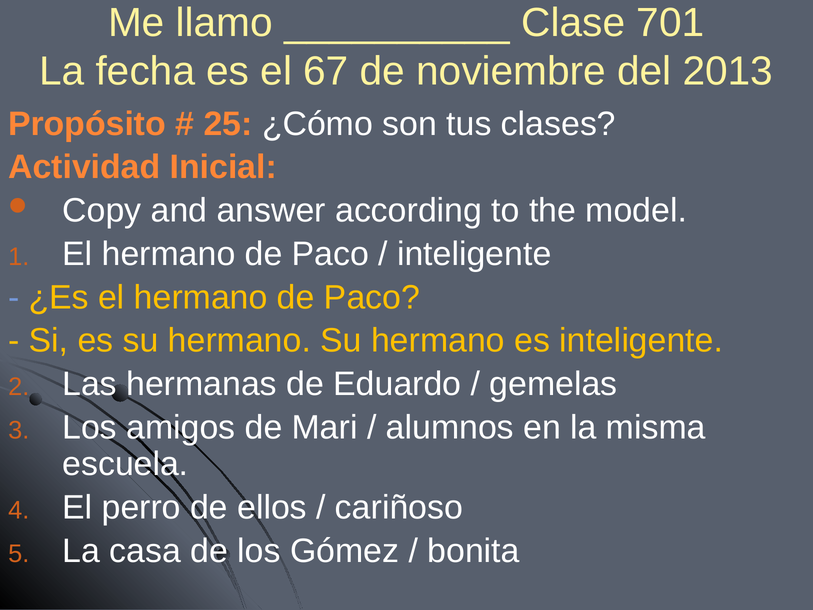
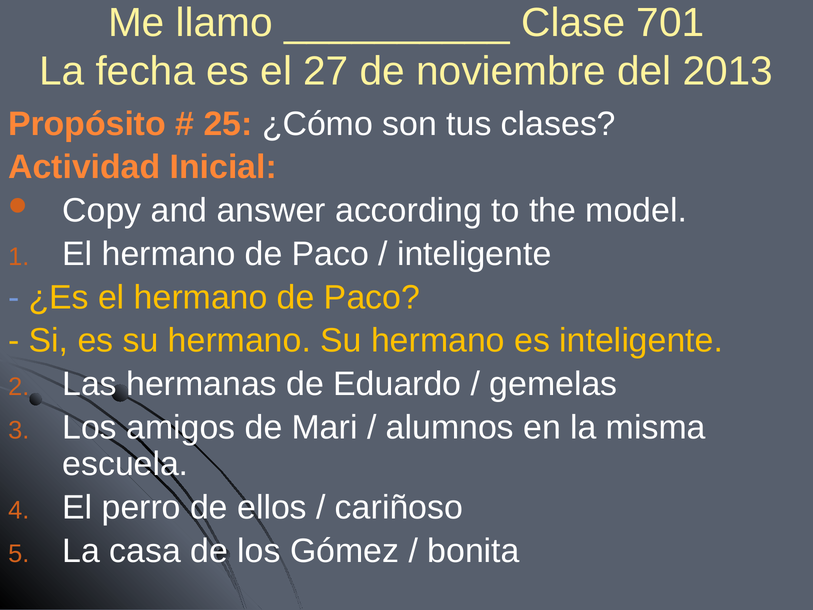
67: 67 -> 27
